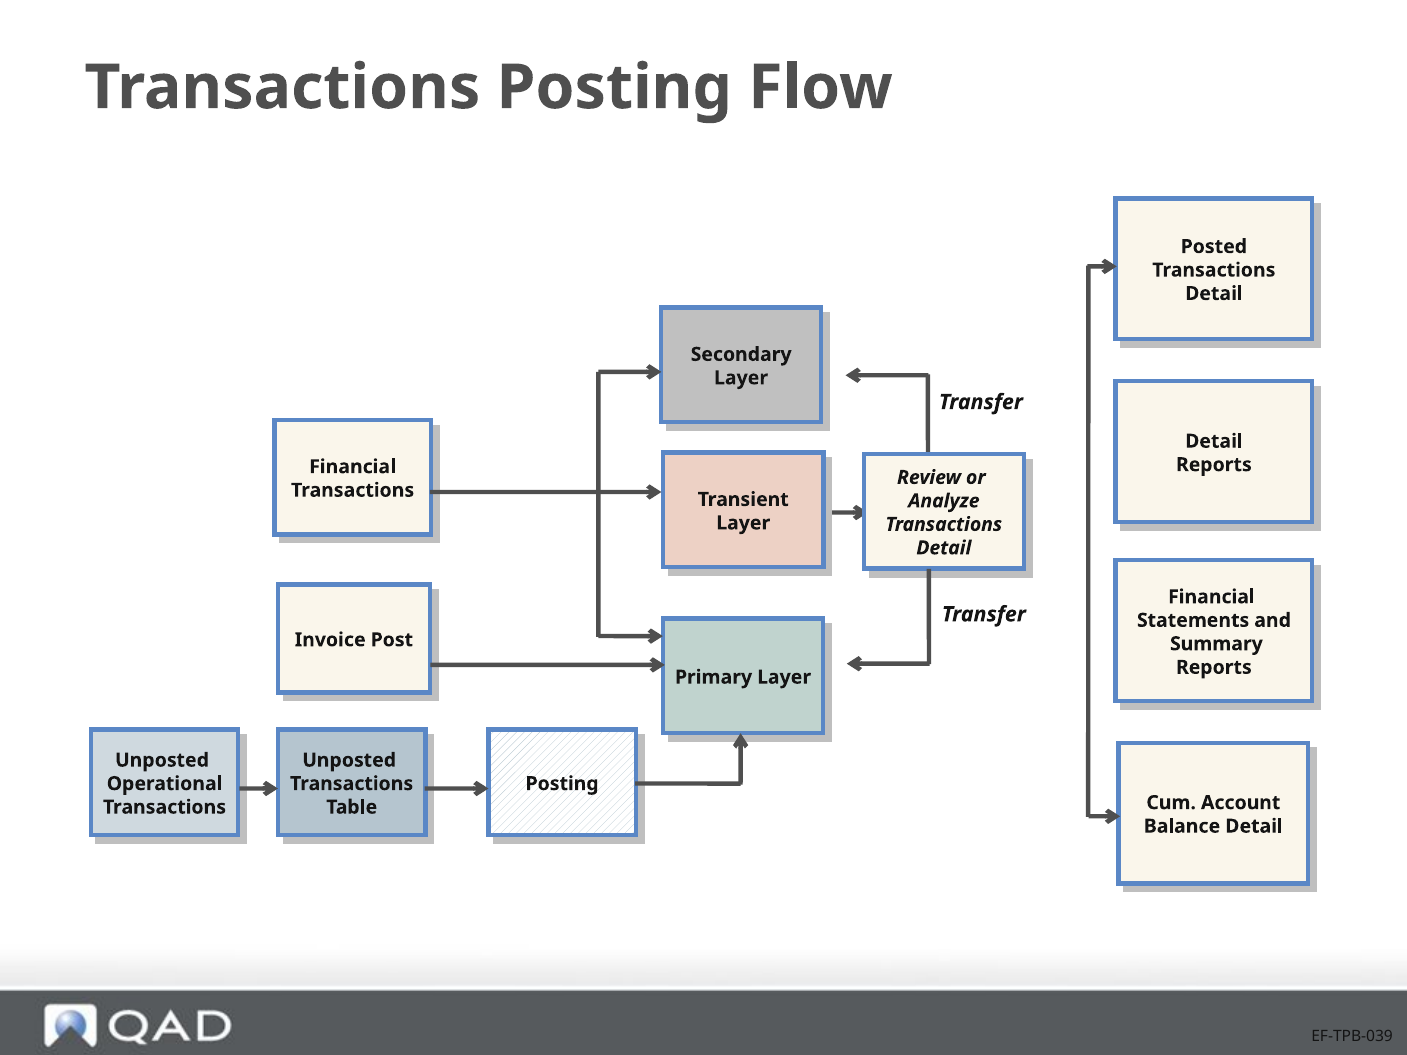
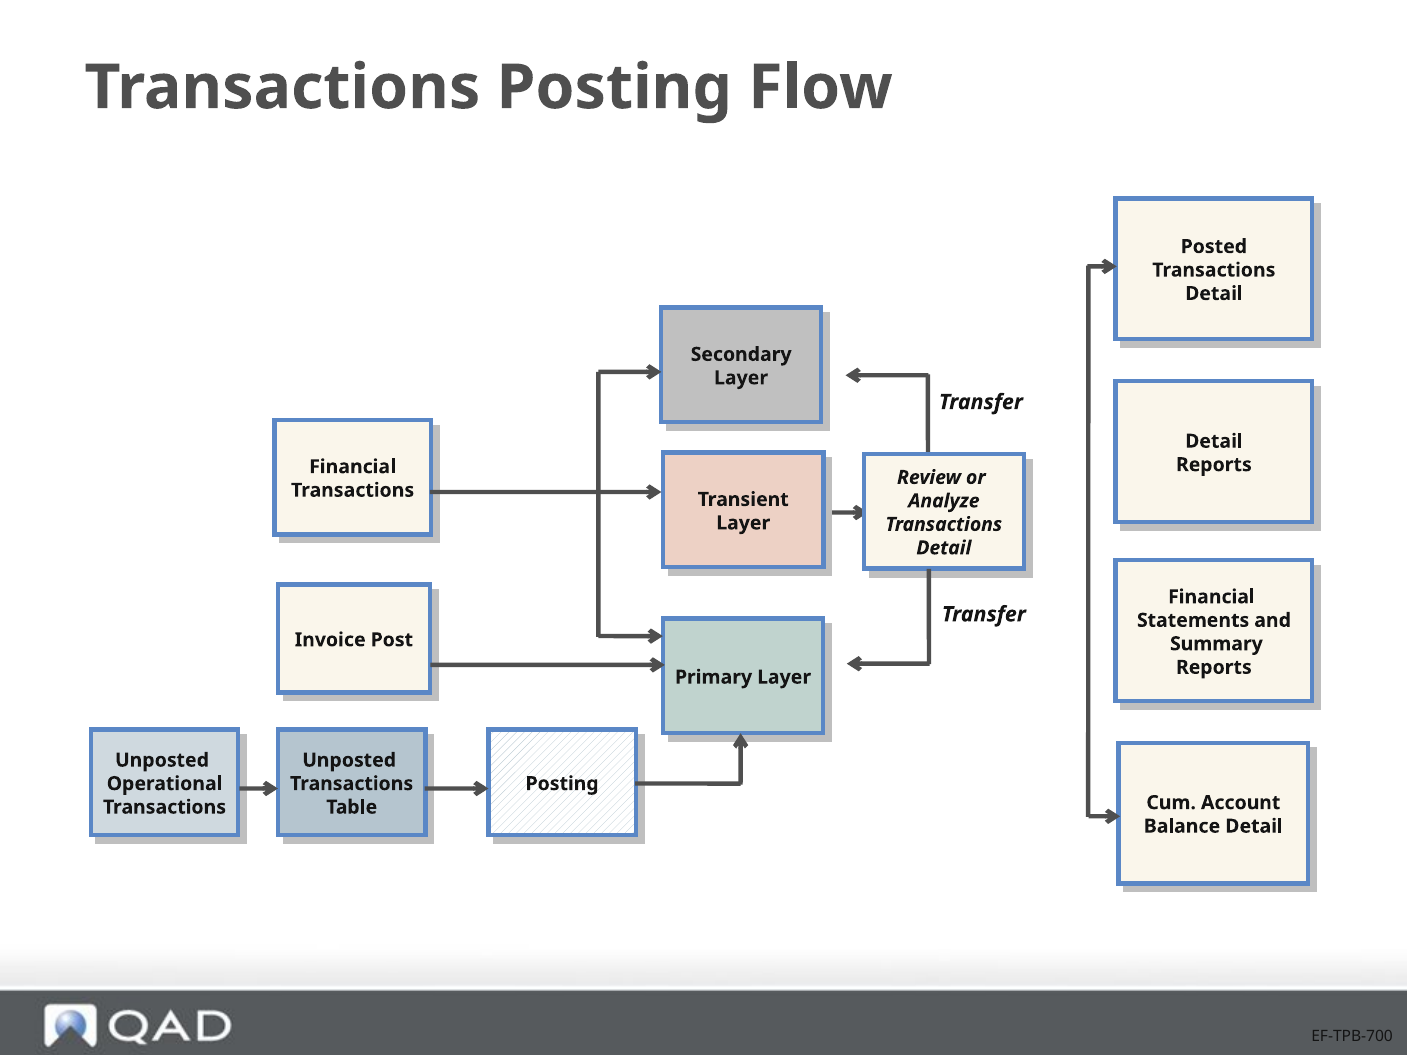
EF-TPB-039: EF-TPB-039 -> EF-TPB-700
